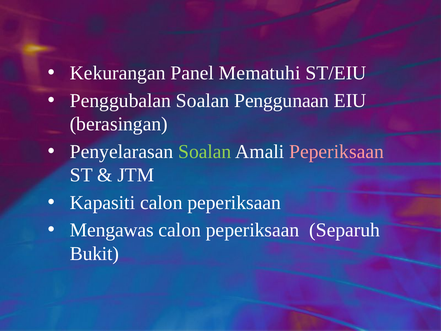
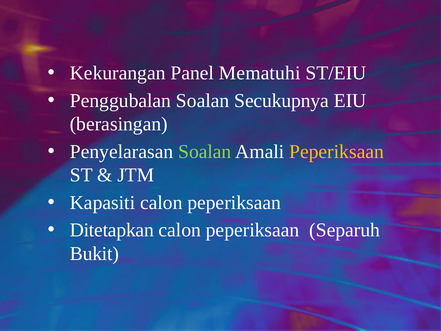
Penggunaan: Penggunaan -> Secukupnya
Peperiksaan at (337, 151) colour: pink -> yellow
Mengawas: Mengawas -> Ditetapkan
